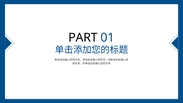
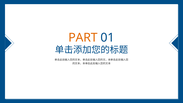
PART colour: black -> orange
